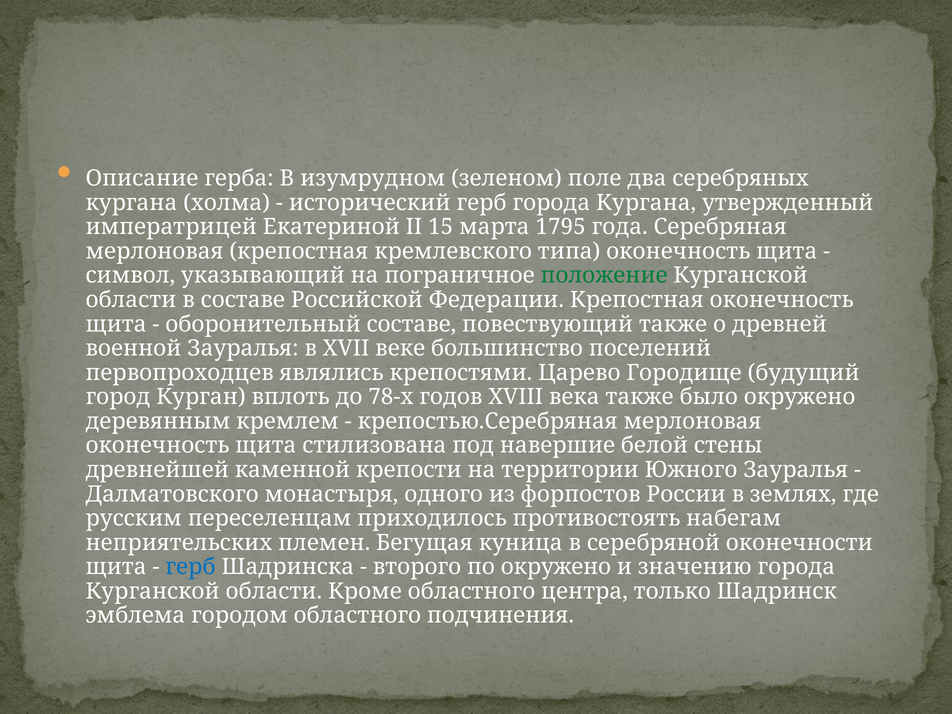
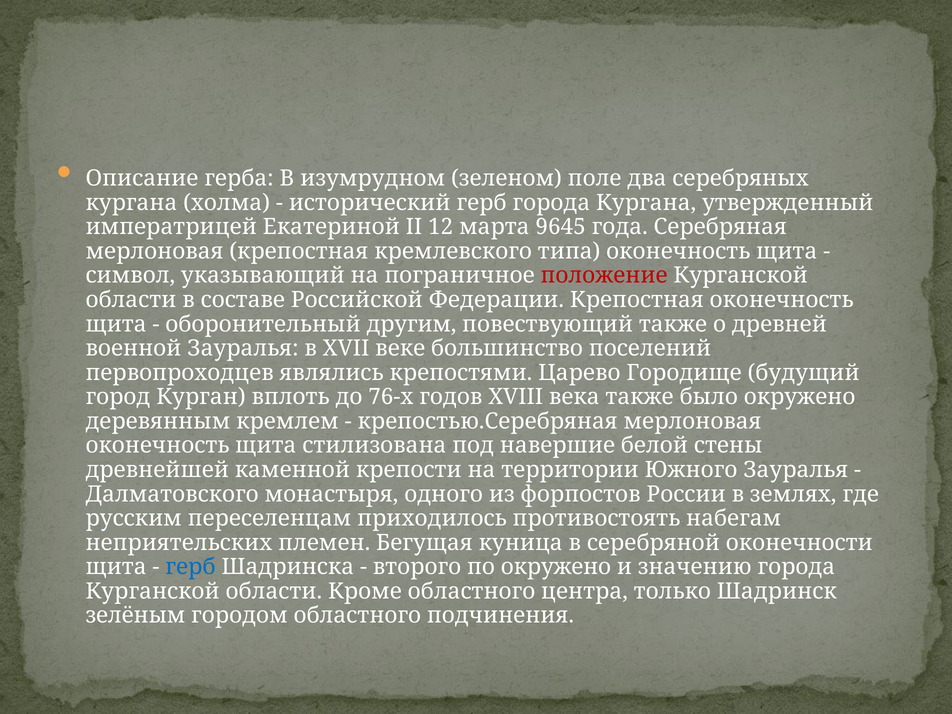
15: 15 -> 12
1795: 1795 -> 9645
положение colour: green -> red
оборонительный составе: составе -> другим
78-х: 78-х -> 76-х
эмблема: эмблема -> зелёным
